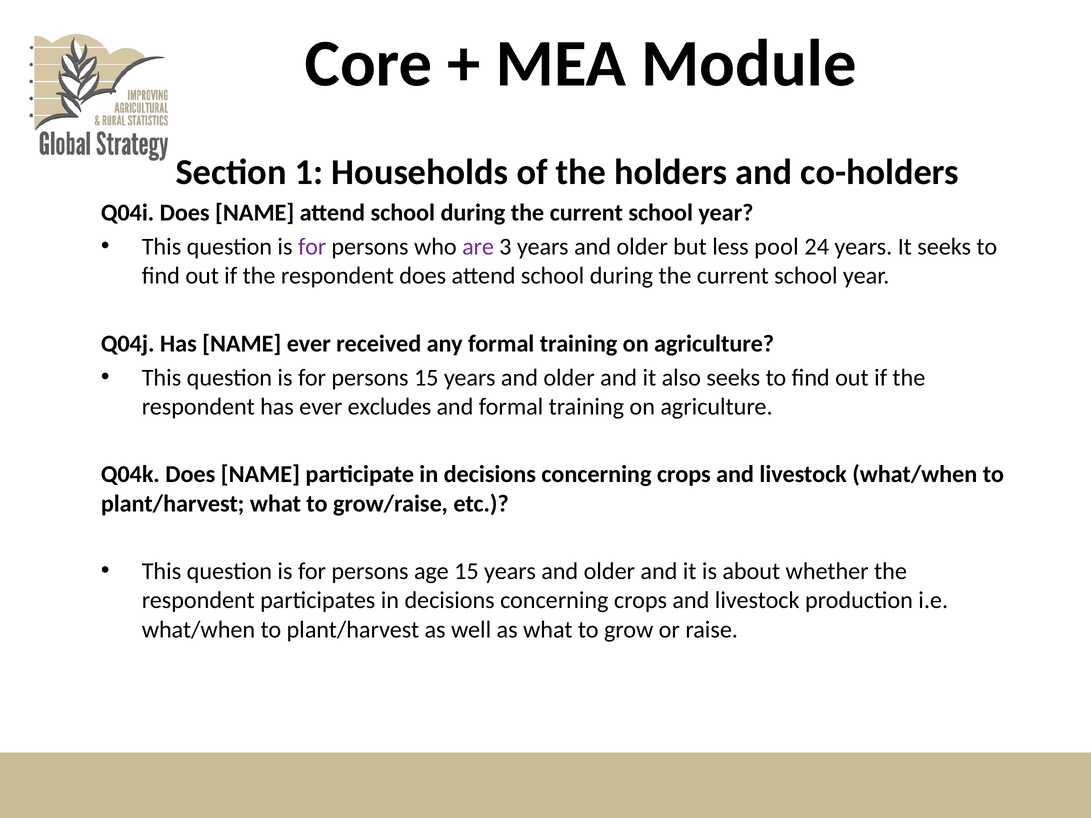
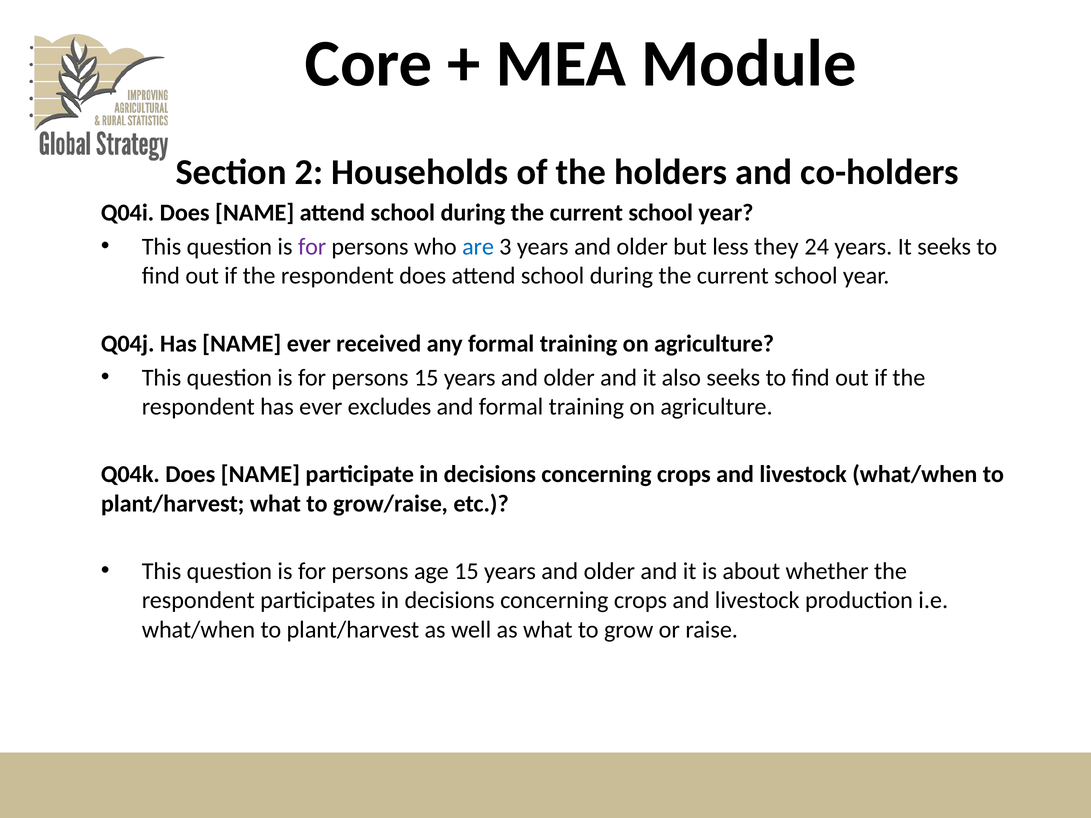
1: 1 -> 2
are colour: purple -> blue
pool: pool -> they
